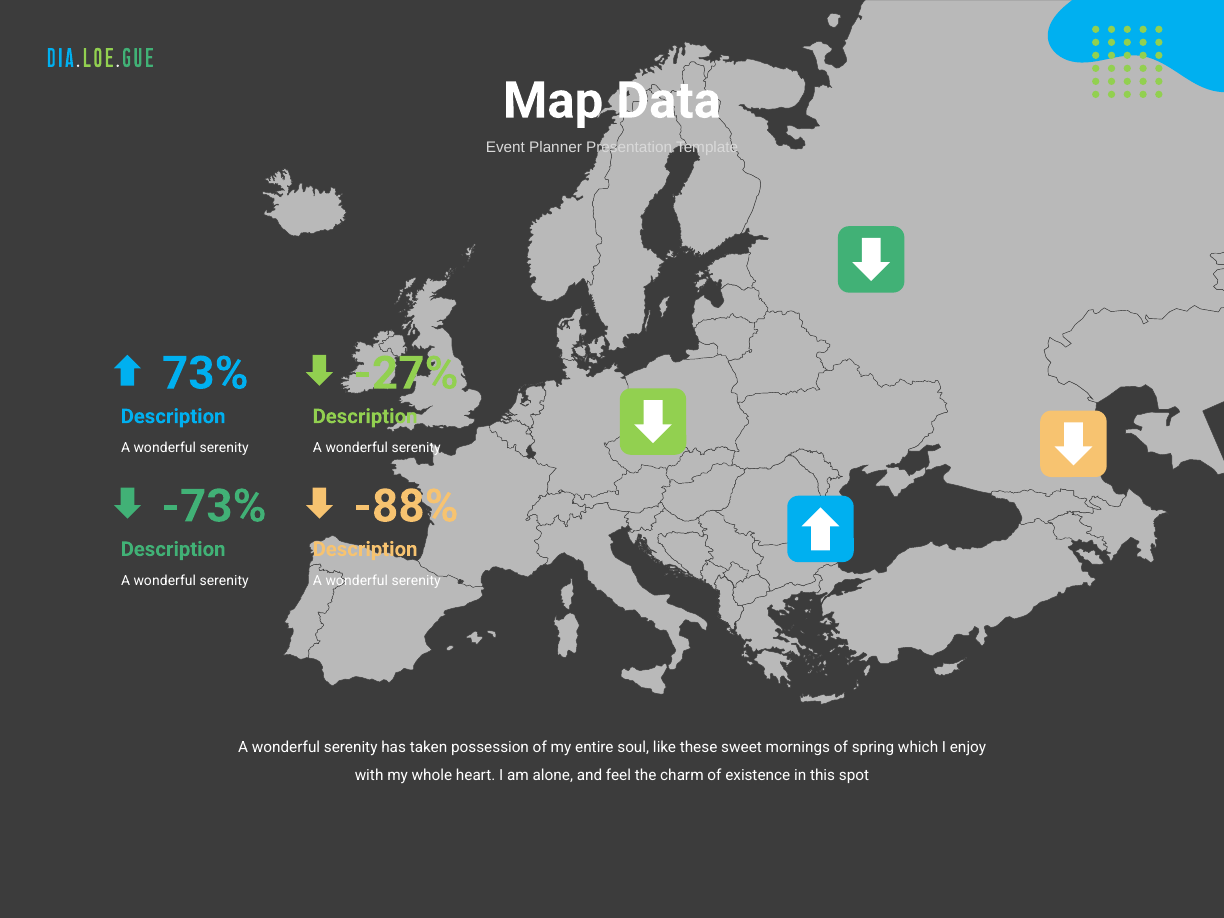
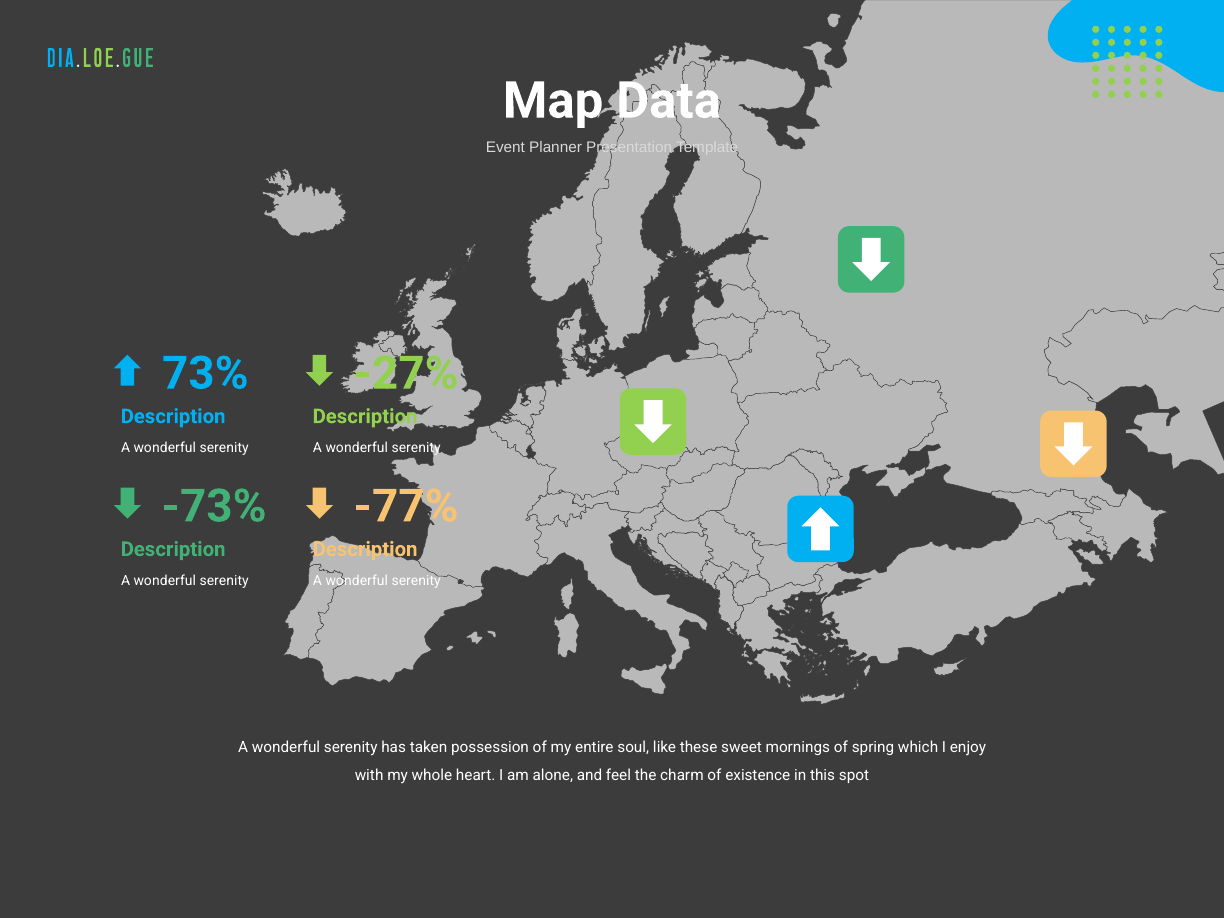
-88%: -88% -> -77%
